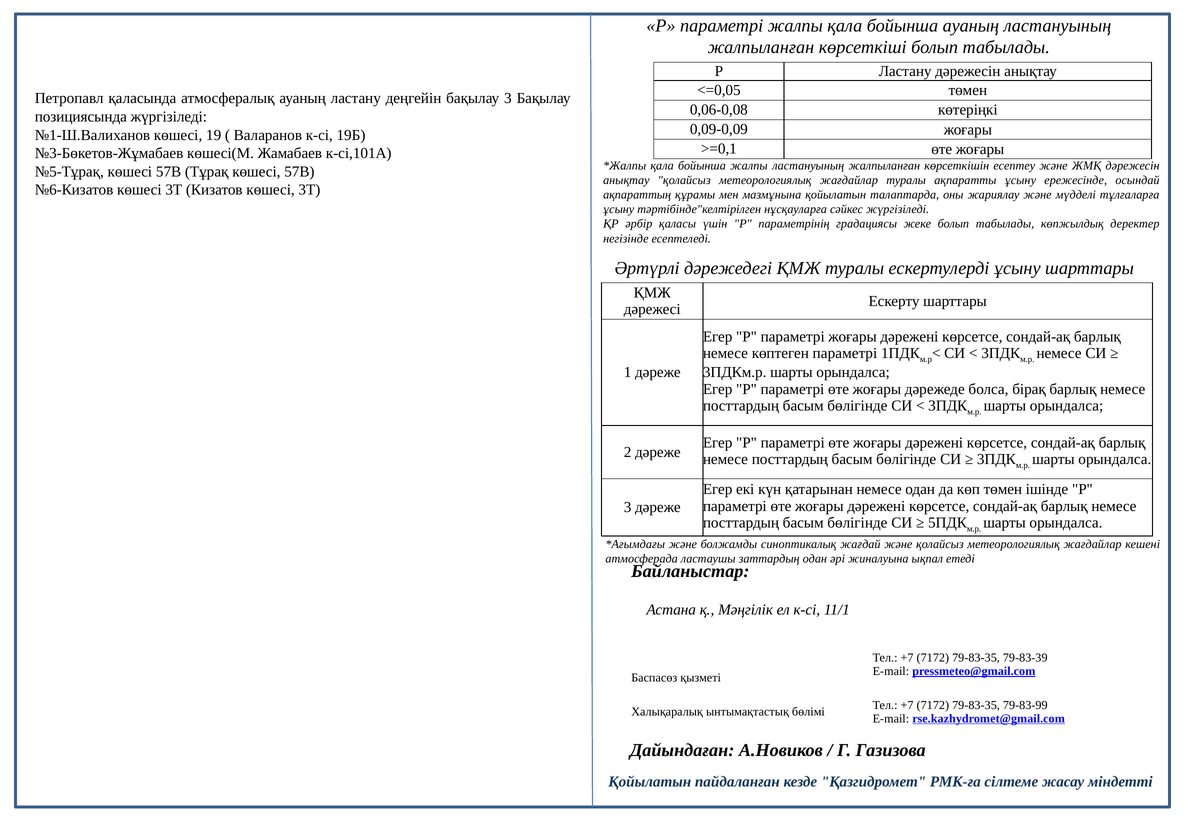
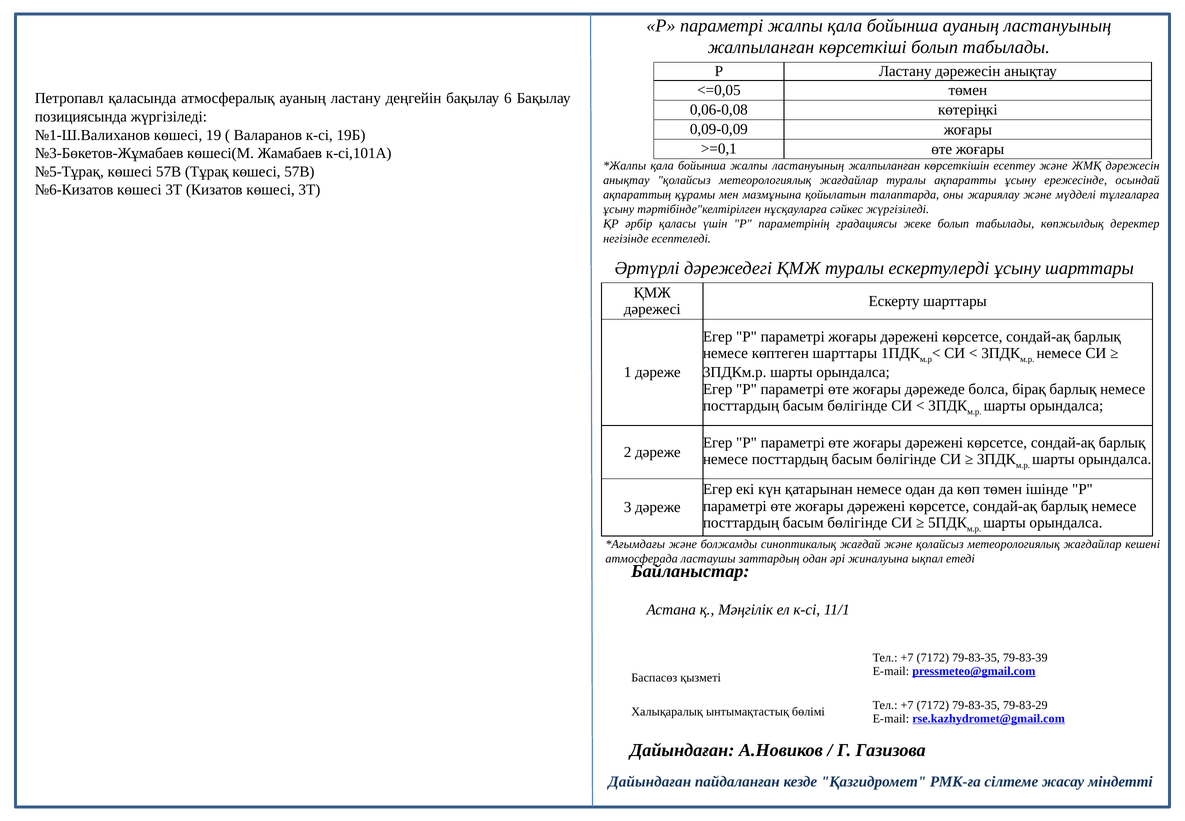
бақылау 3: 3 -> 6
көптеген параметрі: параметрі -> шарттары
79-83-99: 79-83-99 -> 79-83-29
Қойылатын at (650, 781): Қойылатын -> Дайындаған
